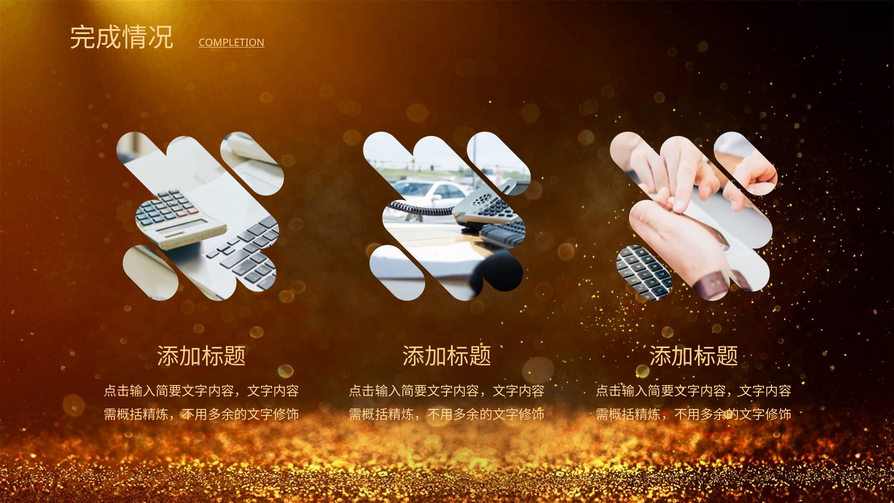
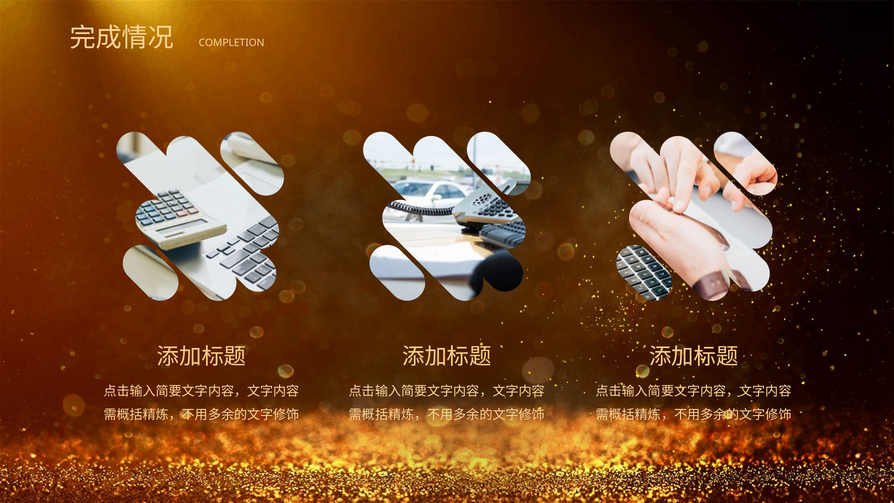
COMPLETION underline: present -> none
